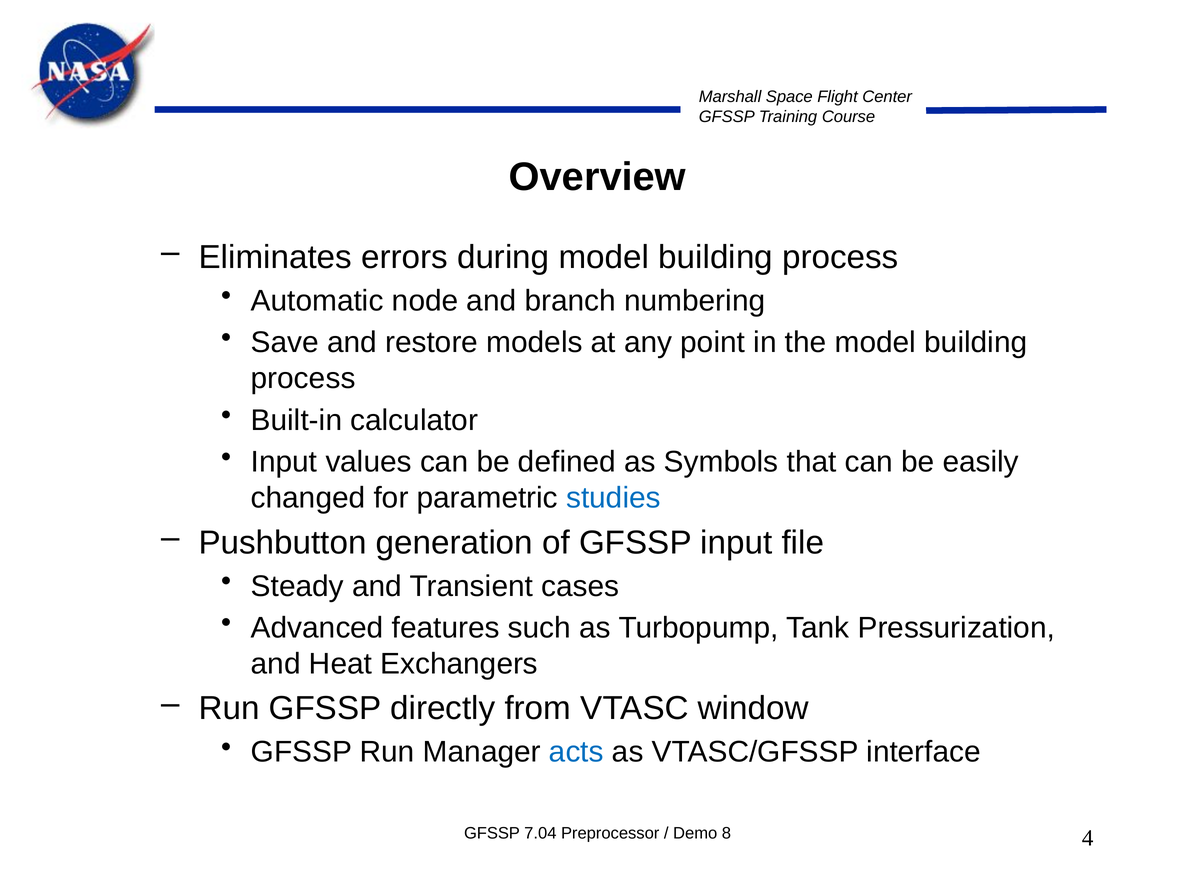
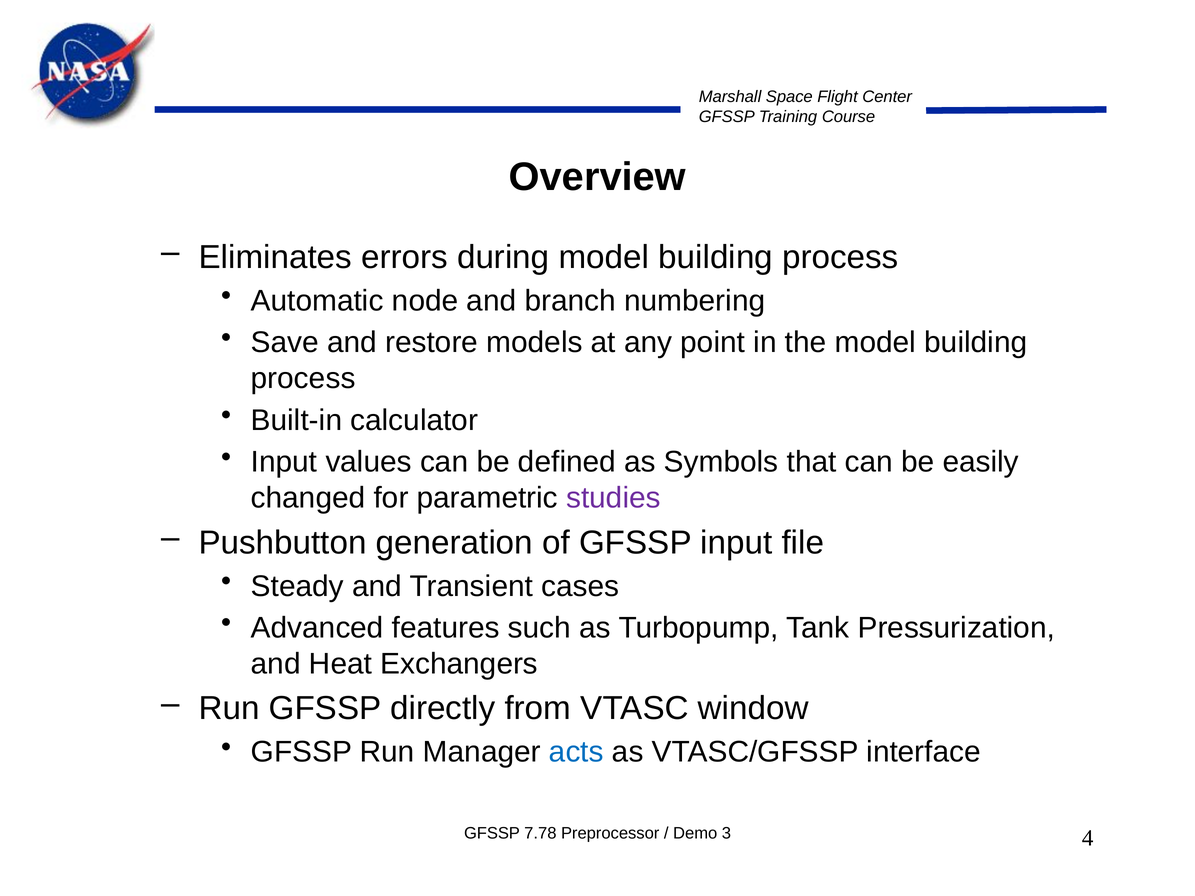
studies colour: blue -> purple
7.04: 7.04 -> 7.78
8: 8 -> 3
